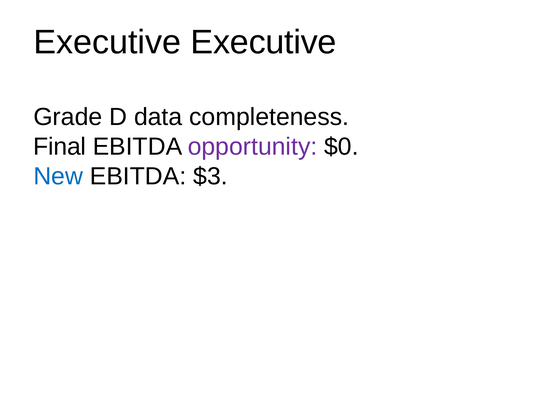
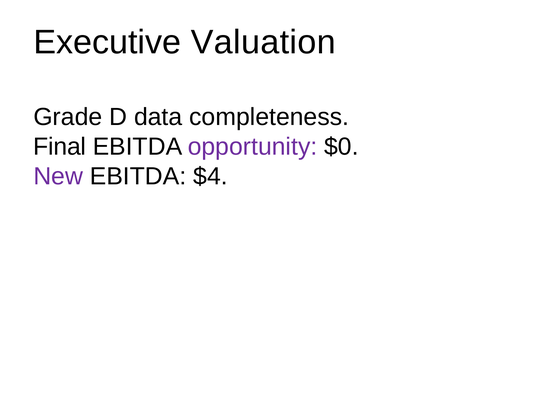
Executive Executive: Executive -> Valuation
New colour: blue -> purple
$3: $3 -> $4
